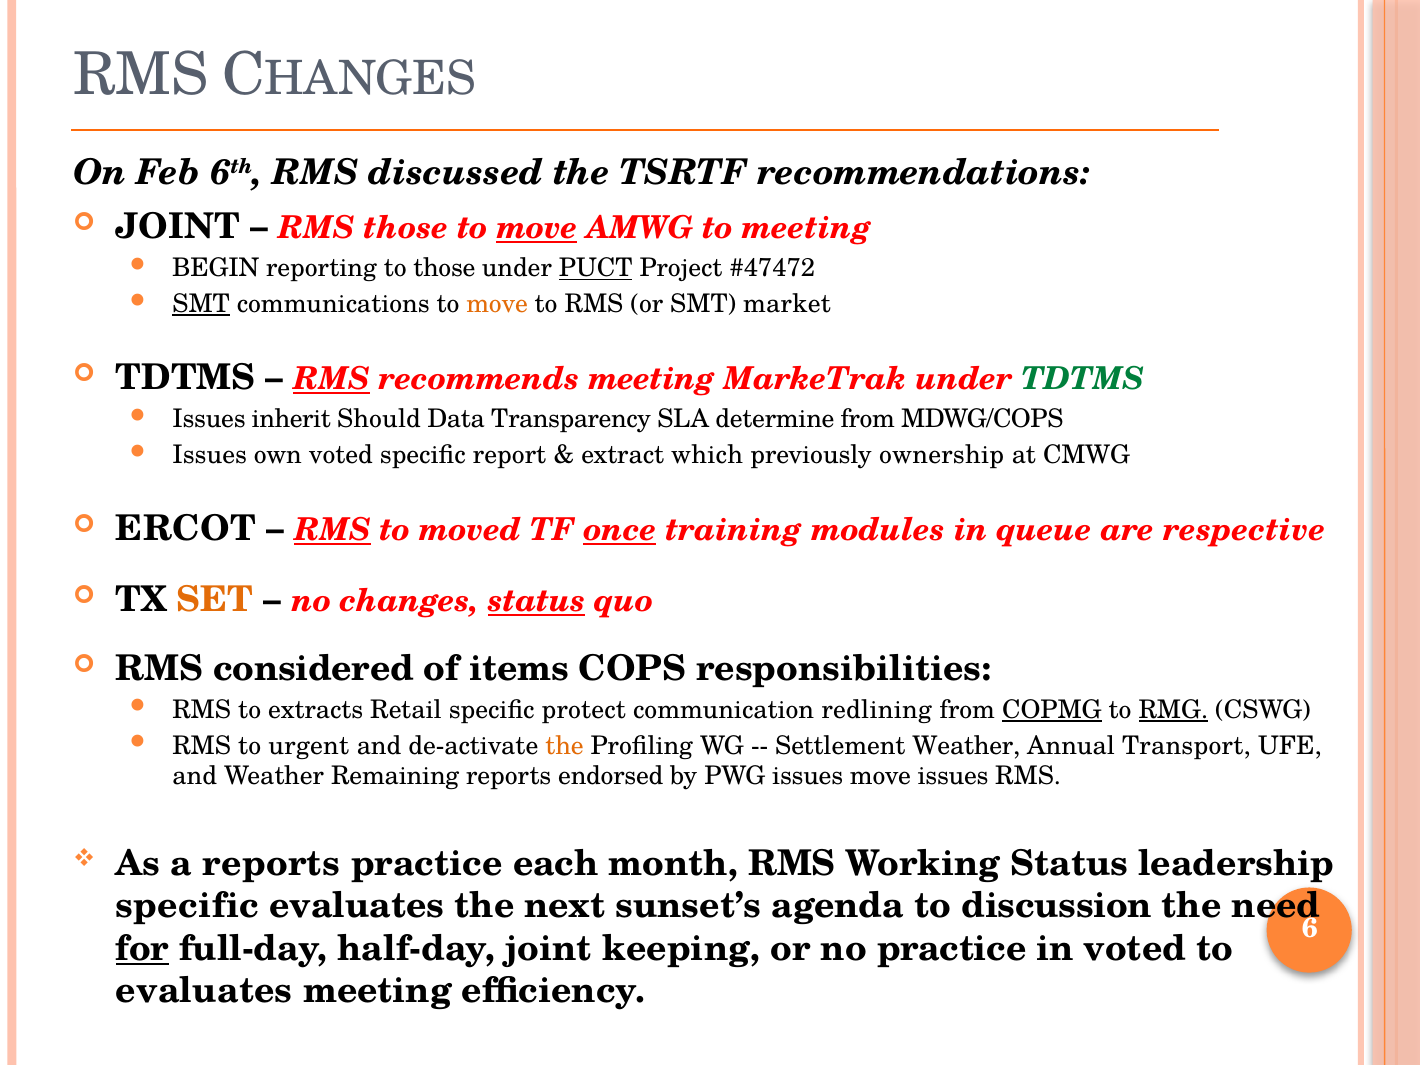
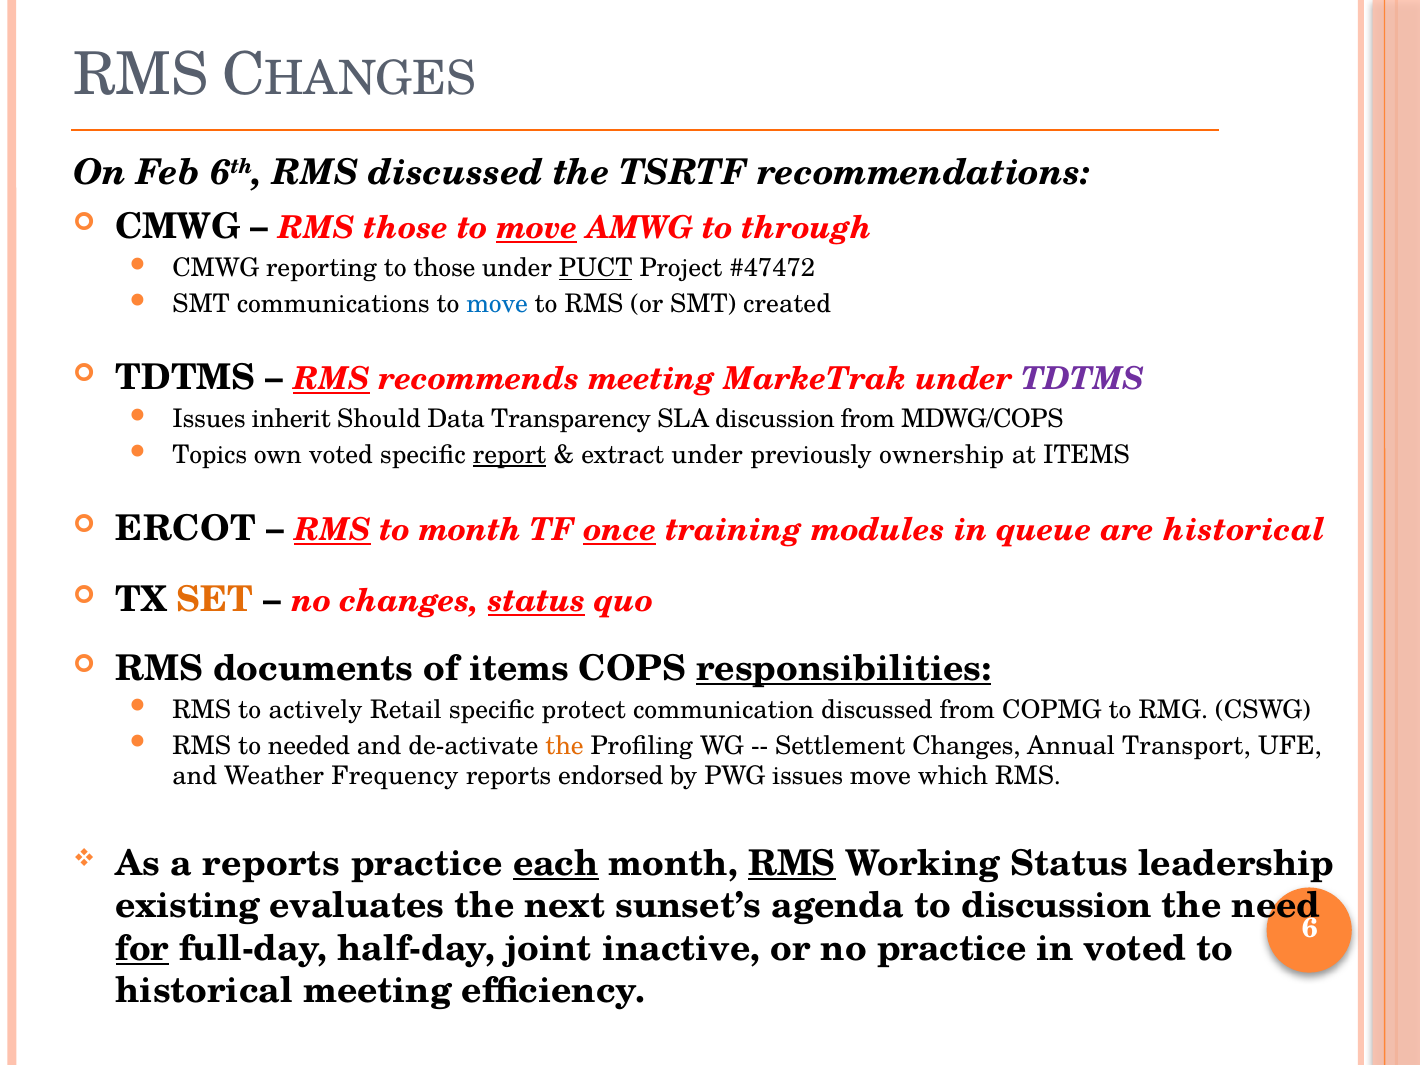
JOINT at (178, 227): JOINT -> CMWG
to meeting: meeting -> through
BEGIN at (216, 268): BEGIN -> CMWG
SMT at (201, 304) underline: present -> none
move at (497, 304) colour: orange -> blue
market: market -> created
TDTMS at (1083, 379) colour: green -> purple
SLA determine: determine -> discussion
Issues at (210, 455): Issues -> Topics
report underline: none -> present
extract which: which -> under
at CMWG: CMWG -> ITEMS
to moved: moved -> month
are respective: respective -> historical
considered: considered -> documents
responsibilities underline: none -> present
extracts: extracts -> actively
communication redlining: redlining -> discussed
COPMG underline: present -> none
RMG underline: present -> none
urgent: urgent -> needed
Settlement Weather: Weather -> Changes
Remaining: Remaining -> Frequency
move issues: issues -> which
each underline: none -> present
RMS at (792, 863) underline: none -> present
specific at (188, 906): specific -> existing
keeping: keeping -> inactive
evaluates at (204, 991): evaluates -> historical
